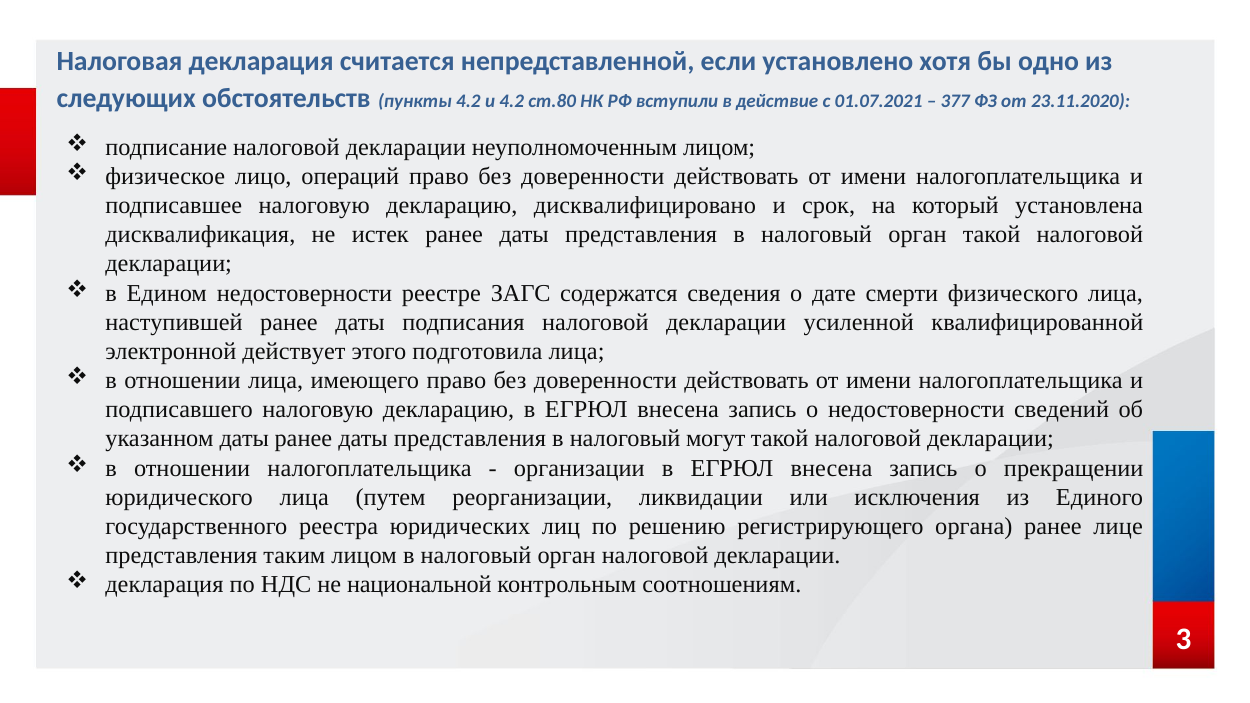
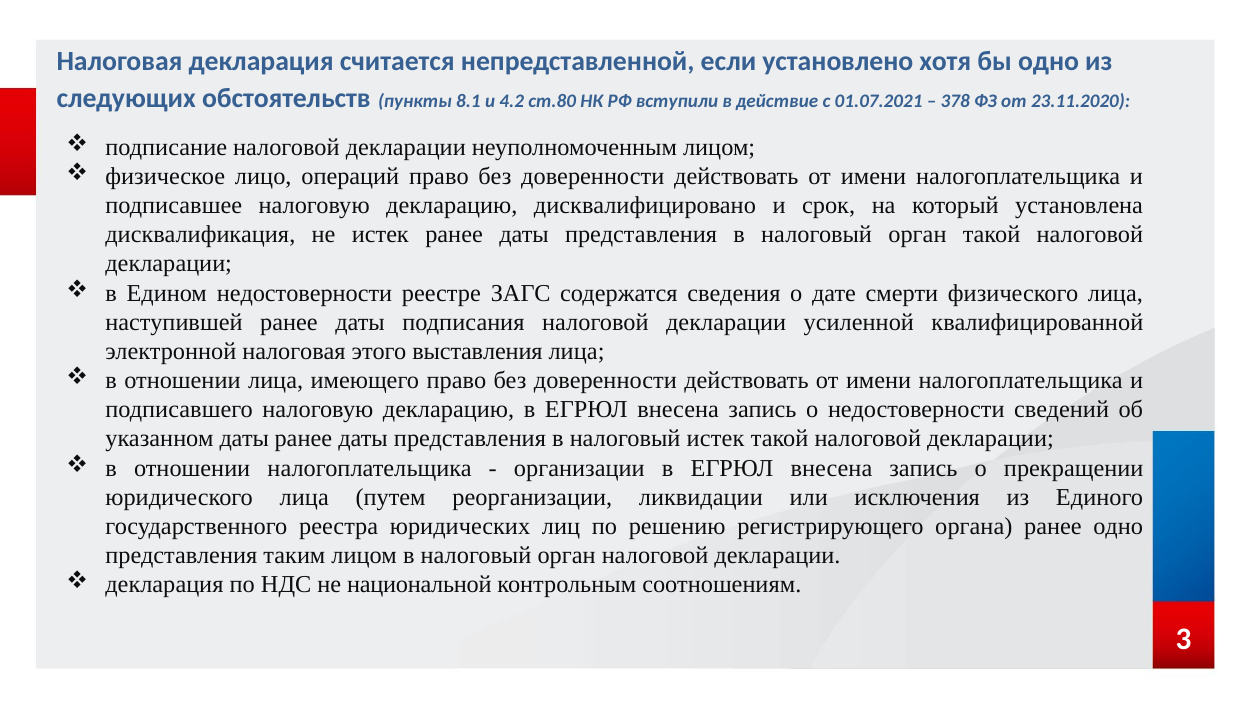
пункты 4.2: 4.2 -> 8.1
377: 377 -> 378
электронной действует: действует -> налоговая
подготовила: подготовила -> выставления
налоговый могут: могут -> истек
ранее лице: лице -> одно
